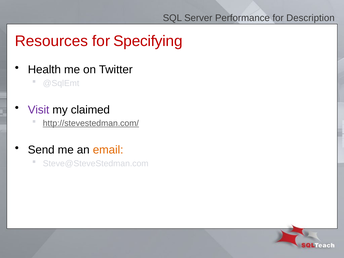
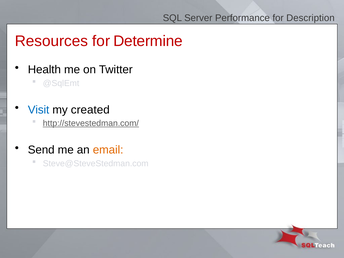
Specifying: Specifying -> Determine
Visit colour: purple -> blue
claimed: claimed -> created
